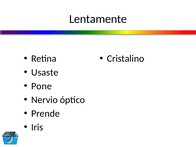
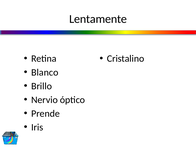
Usaste: Usaste -> Blanco
Pone: Pone -> Brillo
